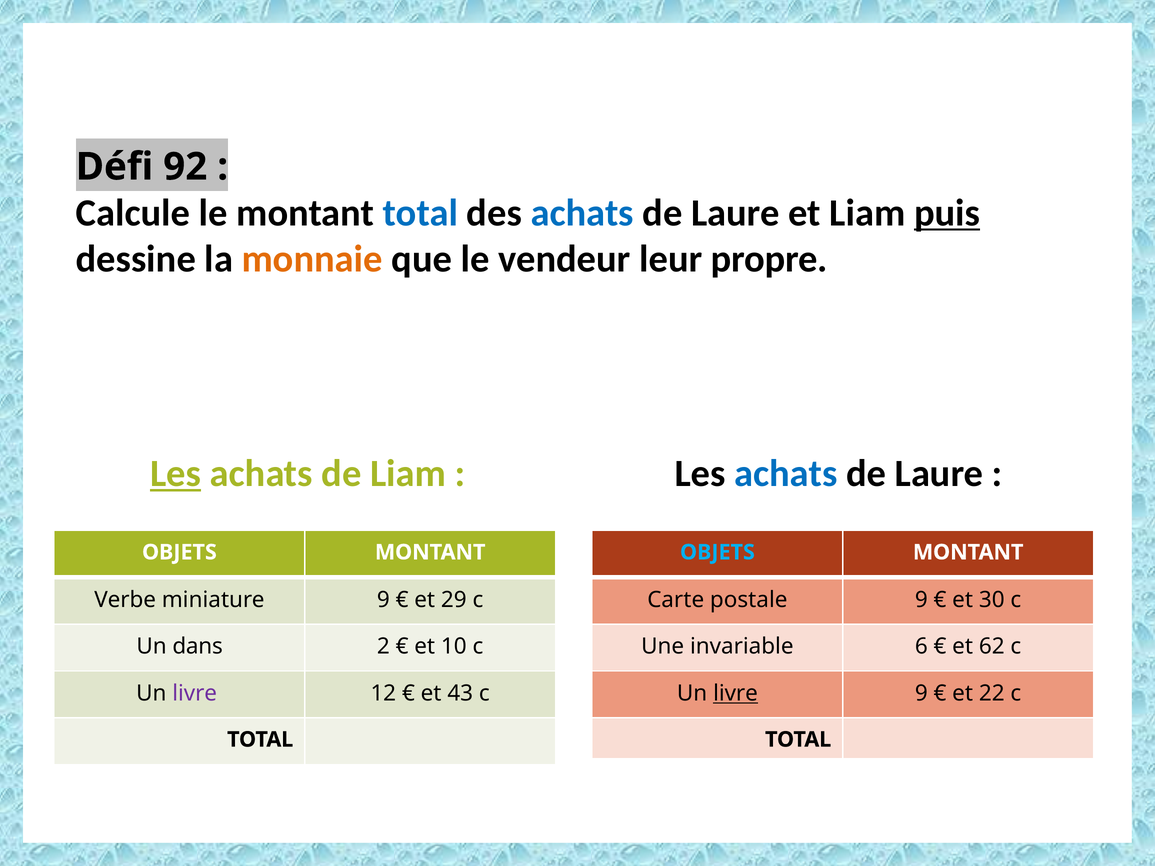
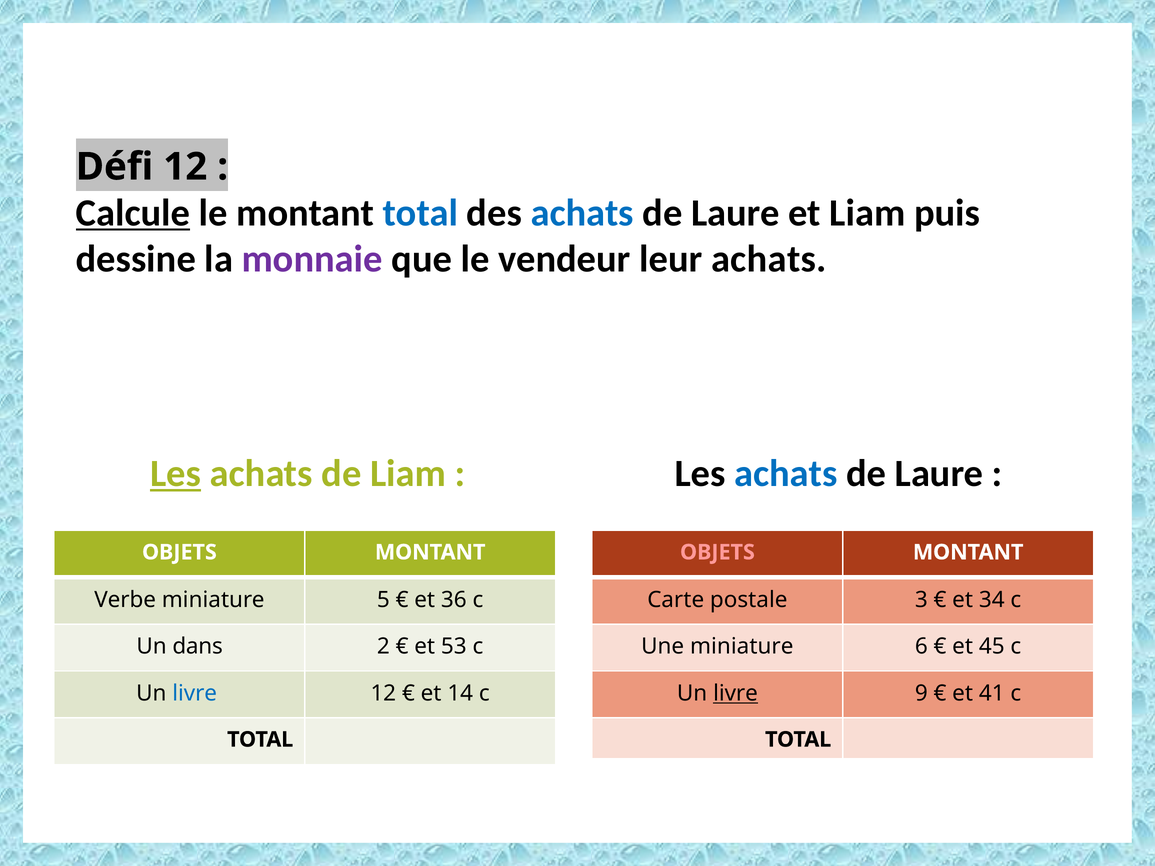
Défi 92: 92 -> 12
Calcule underline: none -> present
puis underline: present -> none
monnaie colour: orange -> purple
leur propre: propre -> achats
OBJETS at (717, 552) colour: light blue -> pink
miniature 9: 9 -> 5
29: 29 -> 36
postale 9: 9 -> 3
30: 30 -> 34
10: 10 -> 53
Une invariable: invariable -> miniature
62: 62 -> 45
livre at (195, 694) colour: purple -> blue
43: 43 -> 14
22: 22 -> 41
